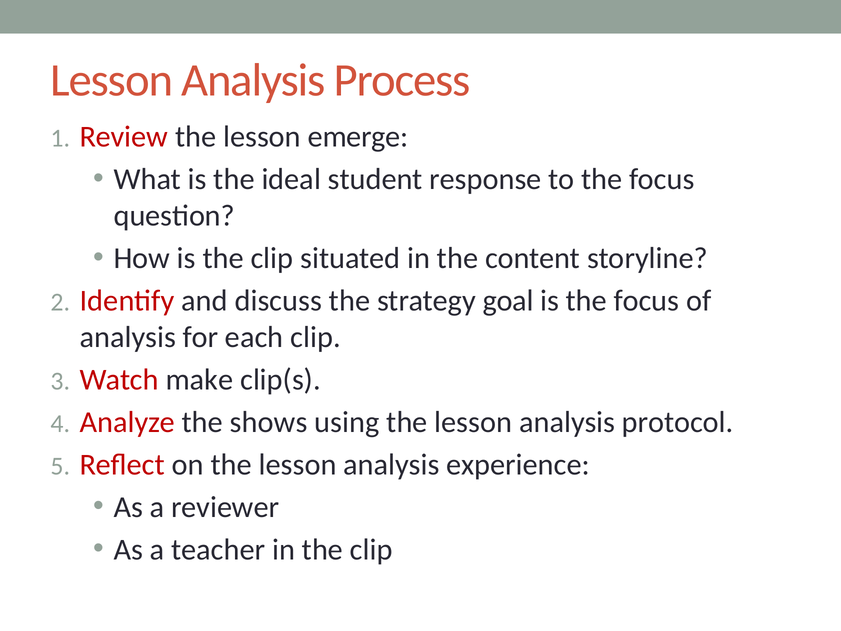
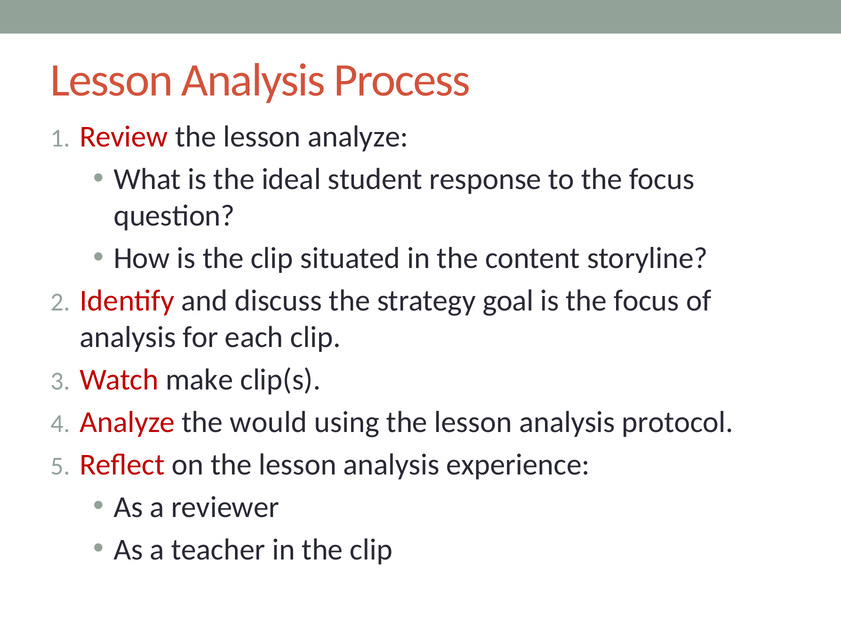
lesson emerge: emerge -> analyze
shows: shows -> would
